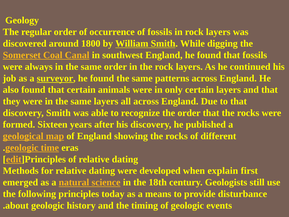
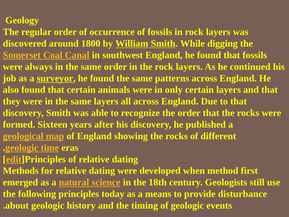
explain: explain -> method
